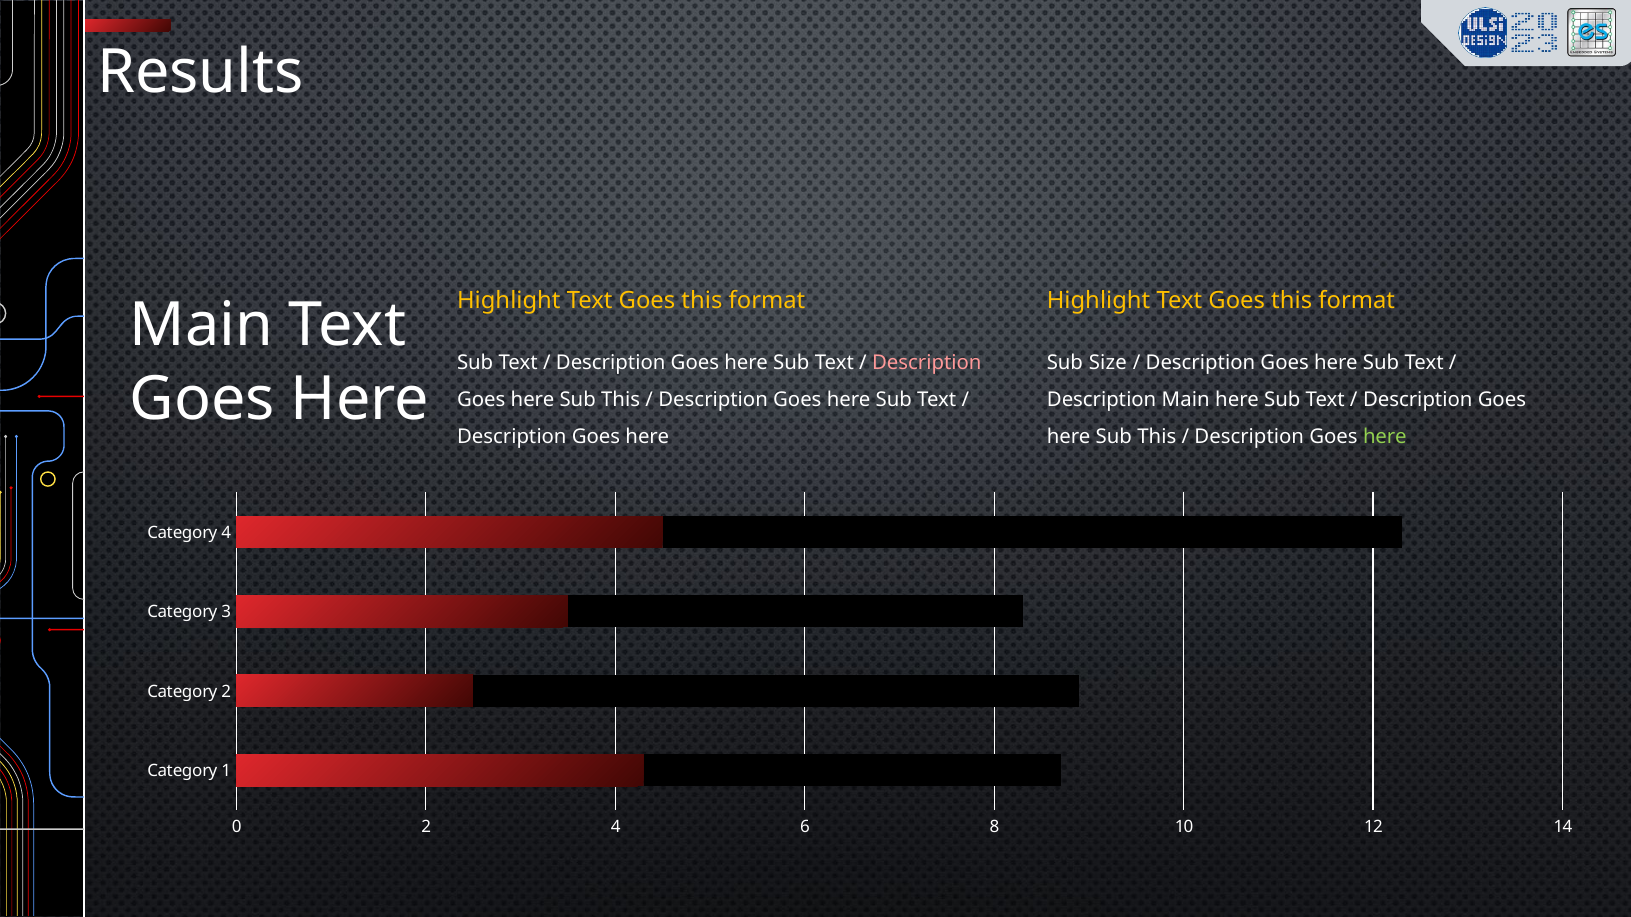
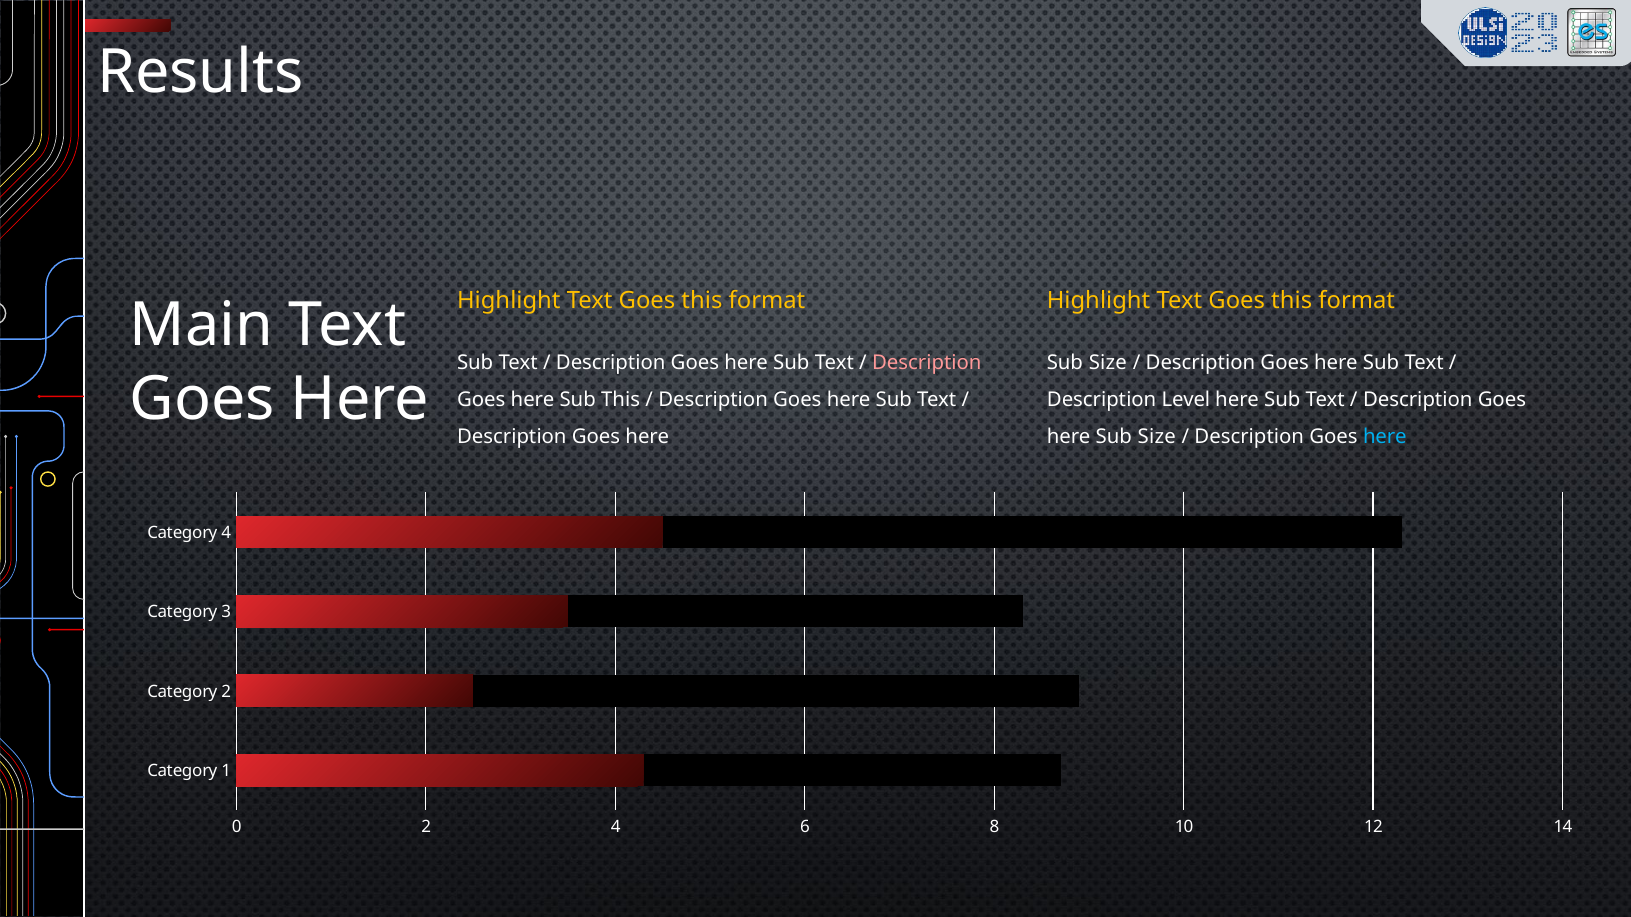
Description Main: Main -> Level
This at (1157, 437): This -> Size
here at (1385, 437) colour: light green -> light blue
